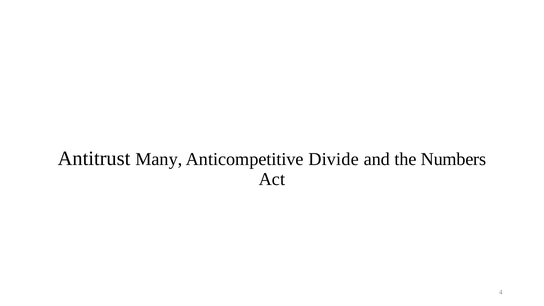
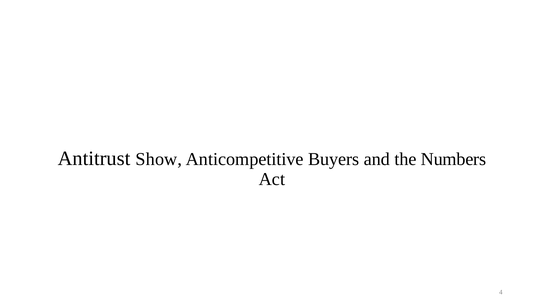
Many: Many -> Show
Divide: Divide -> Buyers
